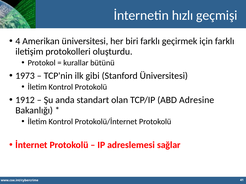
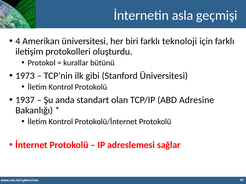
hızlı: hızlı -> asla
geçirmek: geçirmek -> teknoloji
1912: 1912 -> 1937
